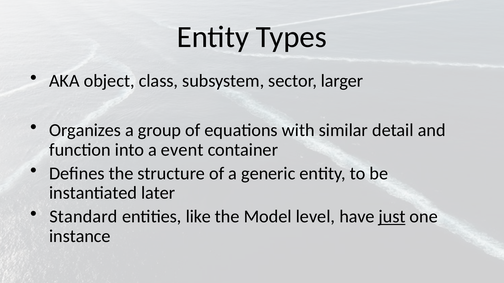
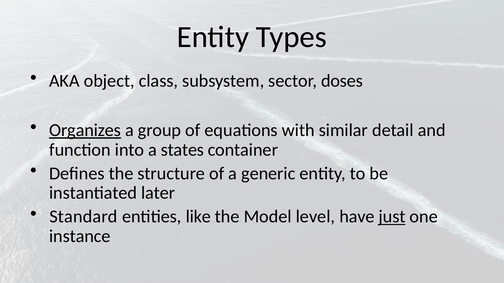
larger: larger -> doses
Organizes underline: none -> present
event: event -> states
